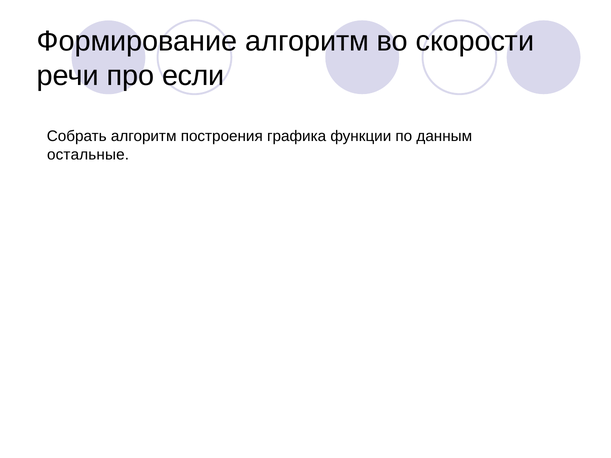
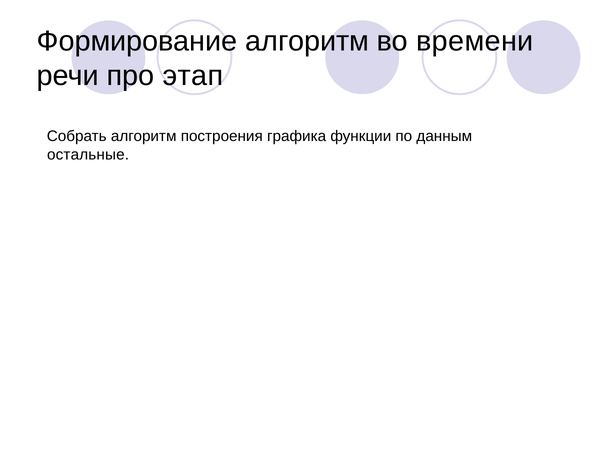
скорости: скорости -> времени
если: если -> этап
